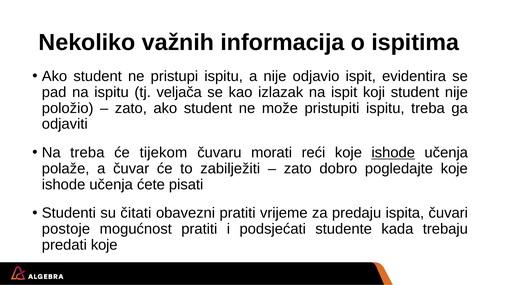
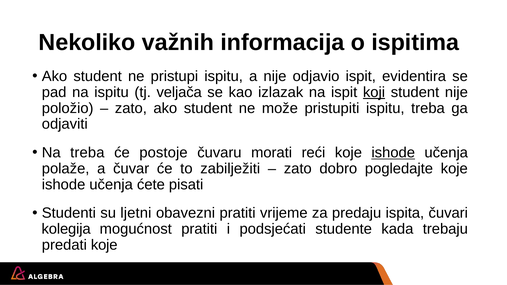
koji underline: none -> present
tijekom: tijekom -> postoje
čitati: čitati -> ljetni
postoje: postoje -> kolegija
